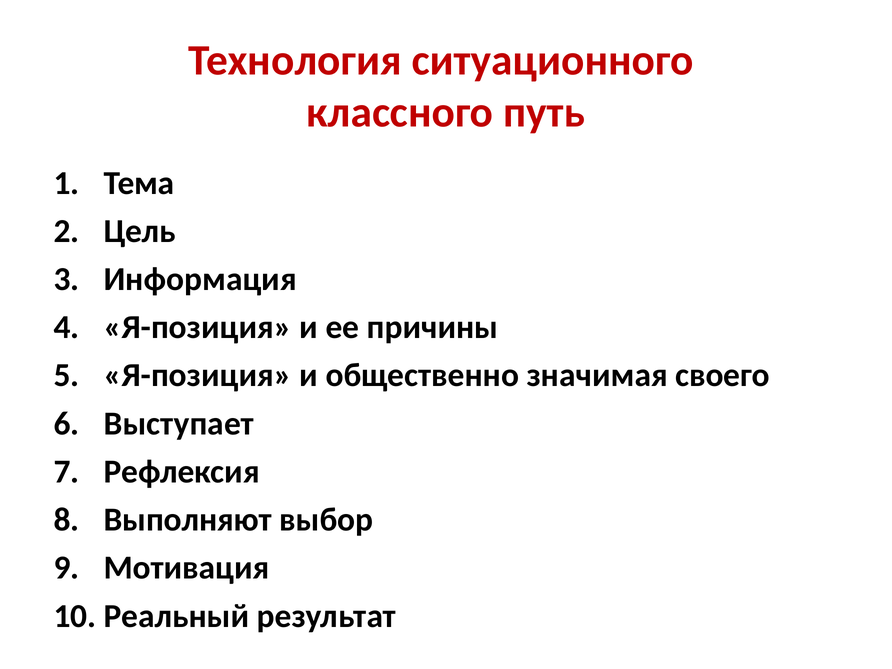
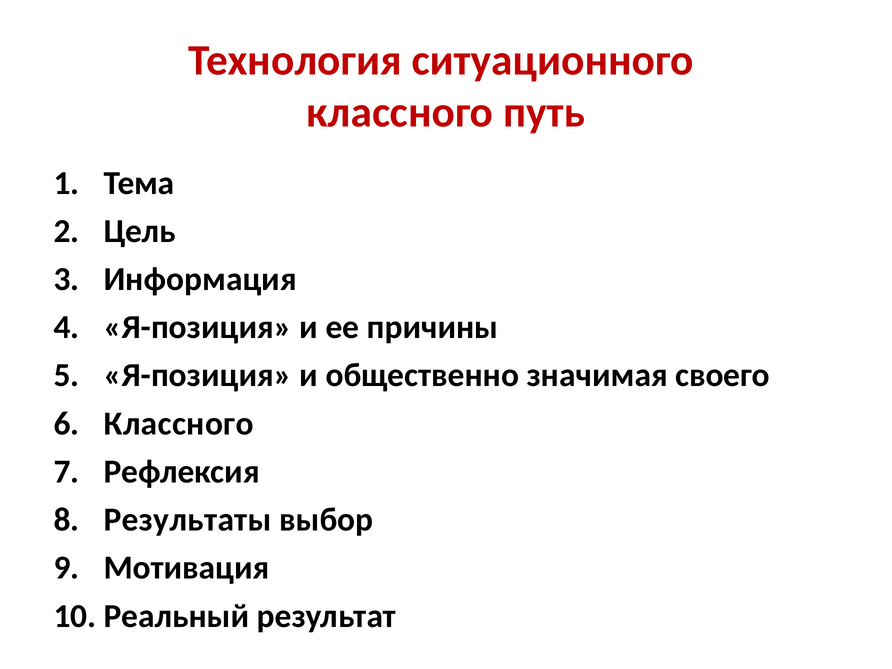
Выступает at (179, 424): Выступает -> Классного
Выполняют: Выполняют -> Результаты
